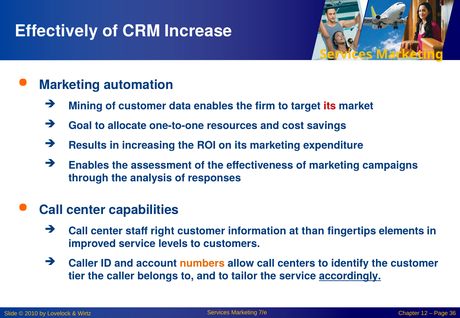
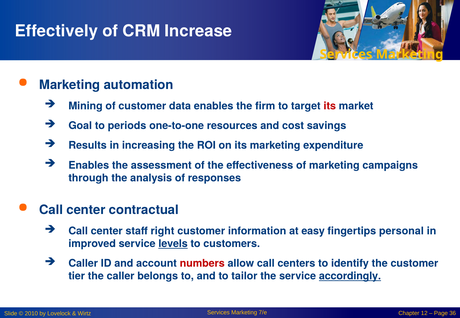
allocate: allocate -> periods
capabilities: capabilities -> contractual
than: than -> easy
elements: elements -> personal
levels underline: none -> present
numbers colour: orange -> red
